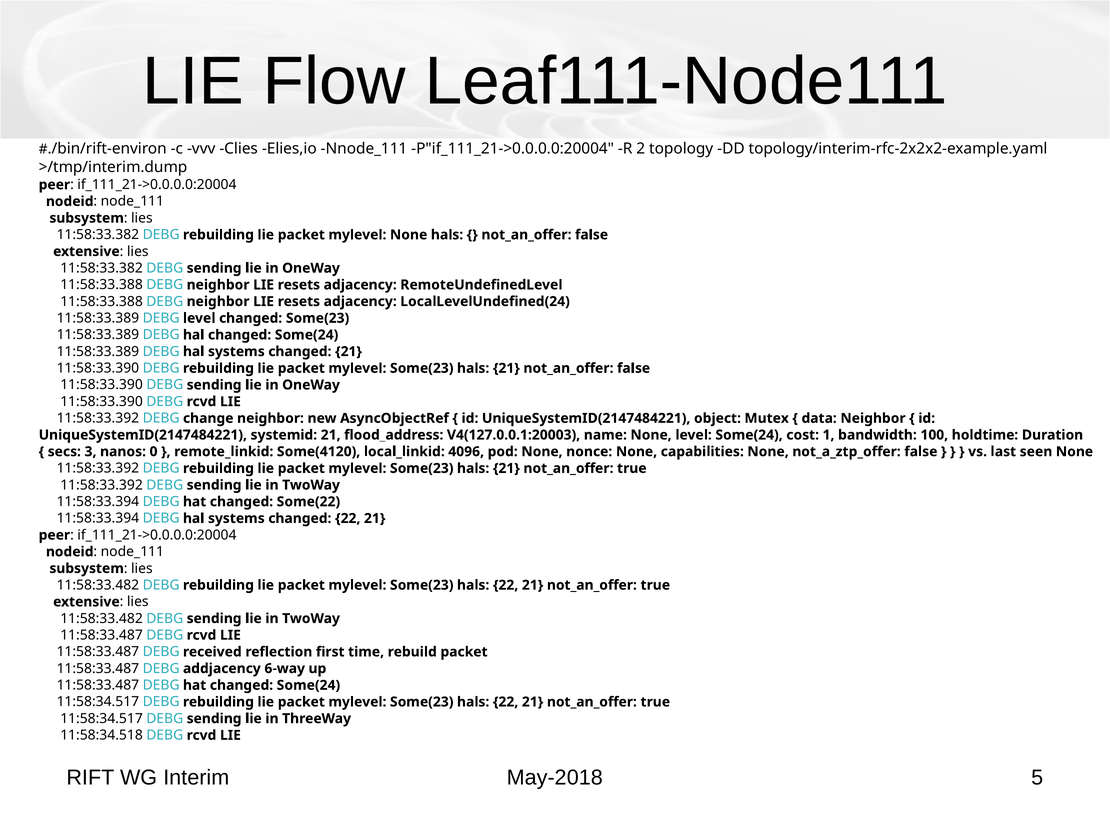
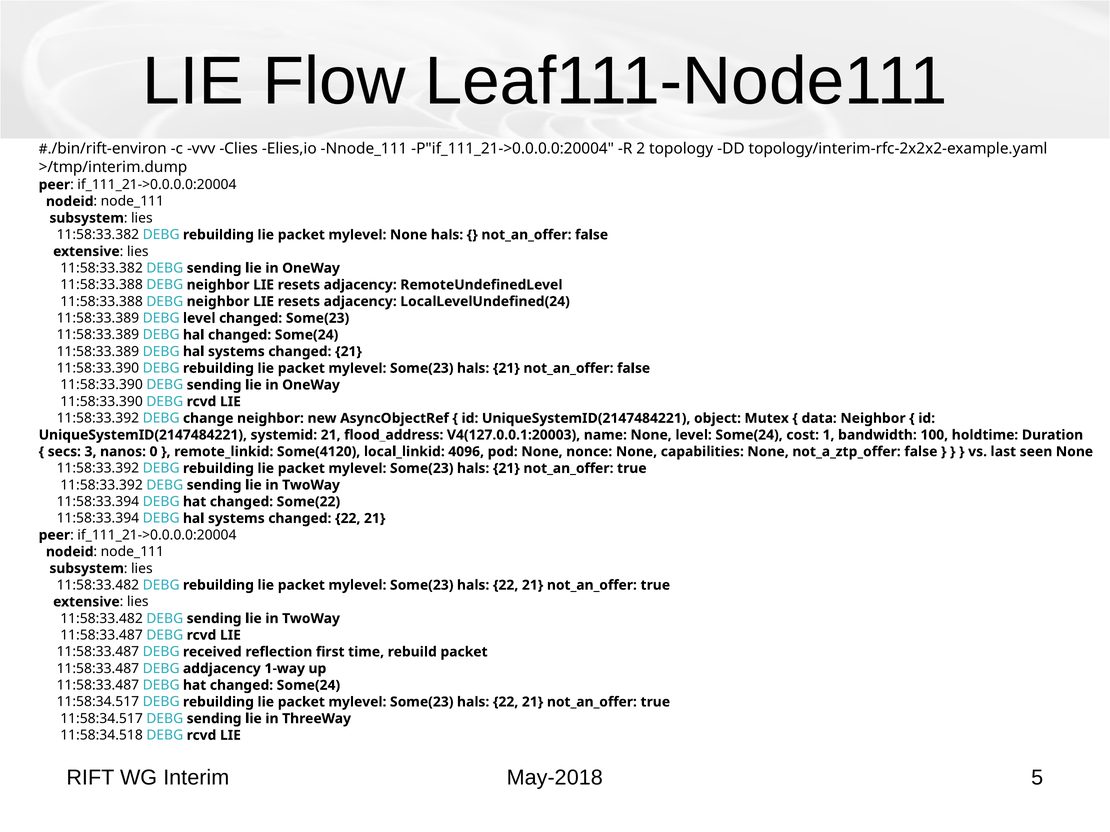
6-way: 6-way -> 1-way
